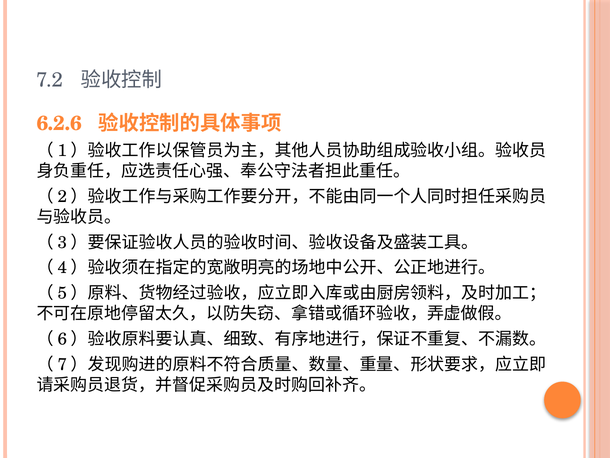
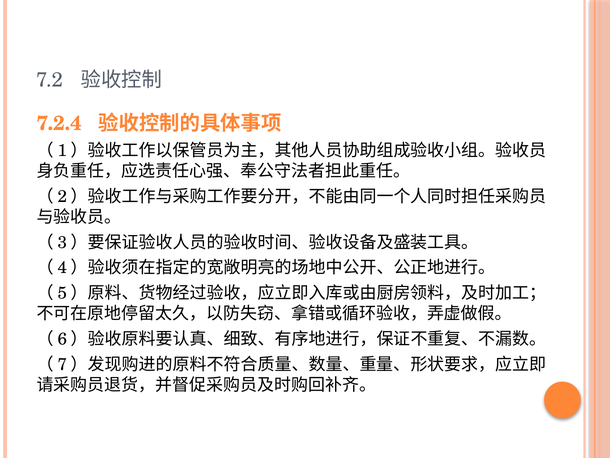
6.2.6: 6.2.6 -> 7.2.4
